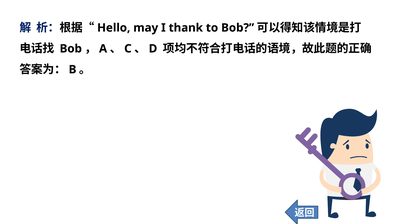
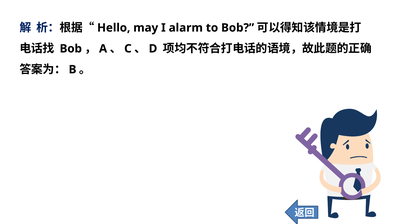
thank: thank -> alarm
